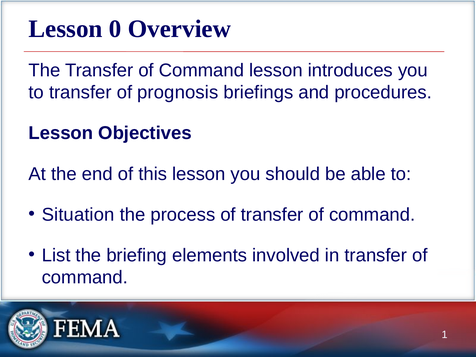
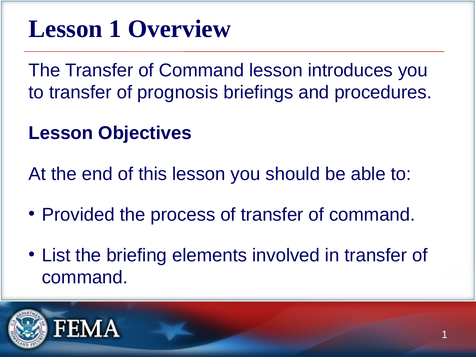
Lesson 0: 0 -> 1
Situation: Situation -> Provided
